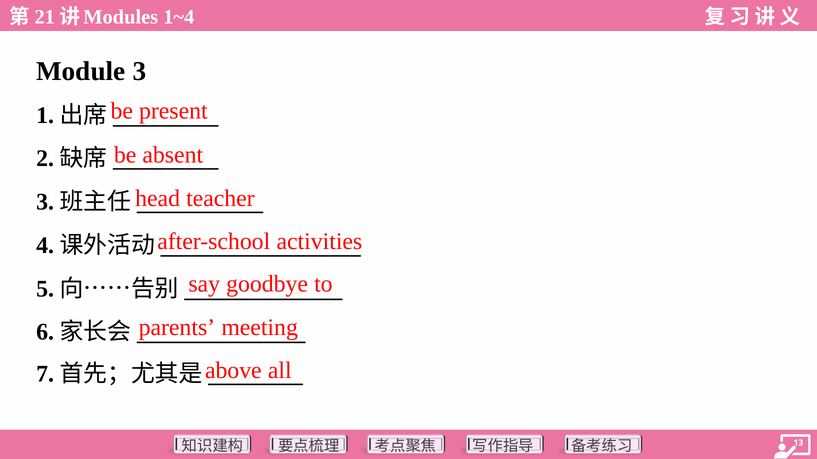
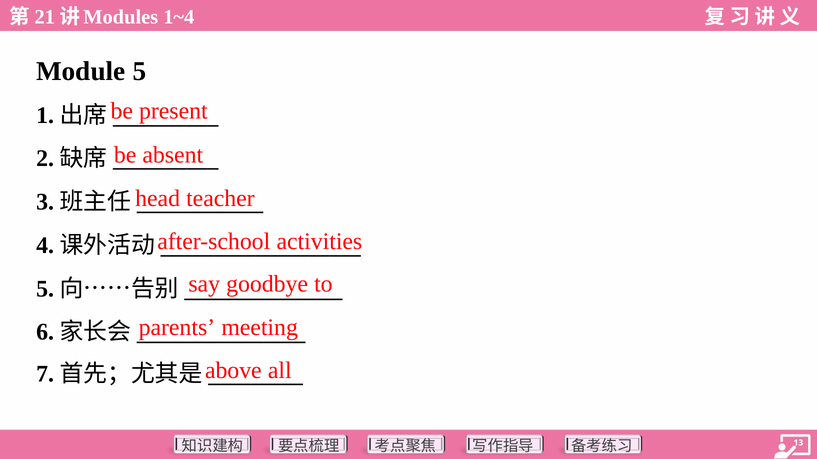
Module 3: 3 -> 5
